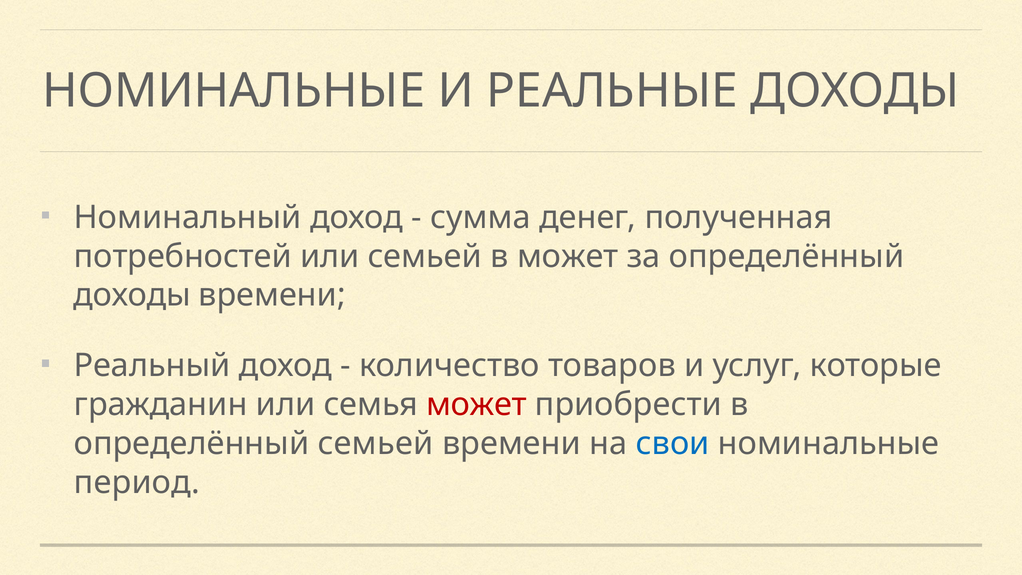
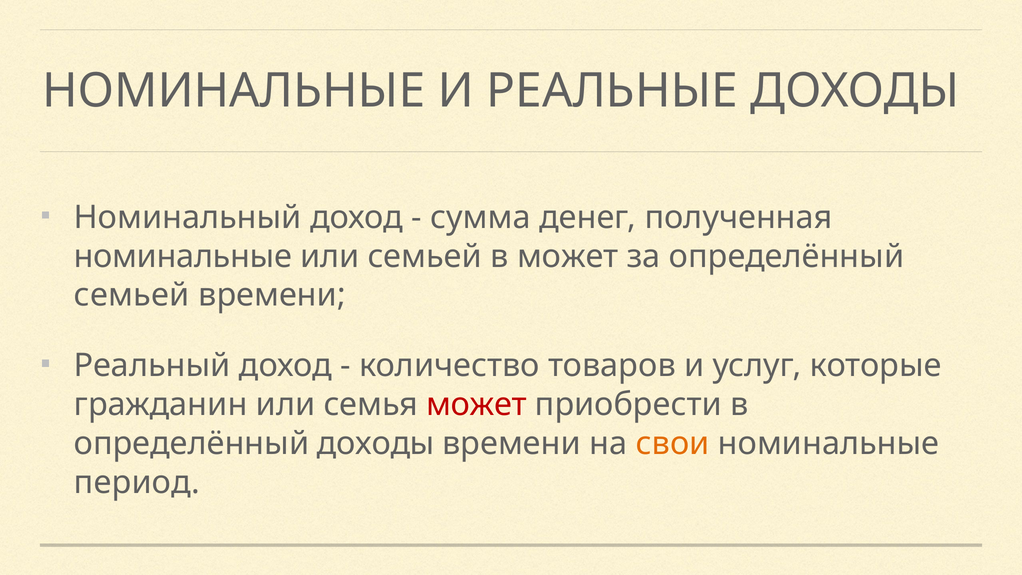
потребностей at (183, 256): потребностей -> номинальные
доходы at (132, 295): доходы -> семьей
определённый семьей: семьей -> доходы
свои colour: blue -> orange
